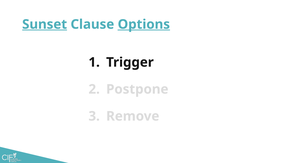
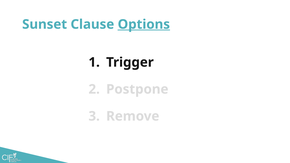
Sunset underline: present -> none
